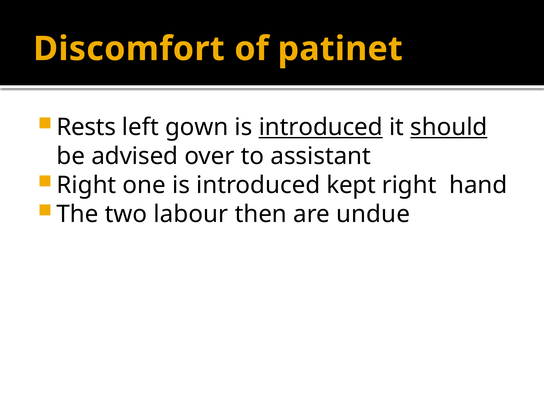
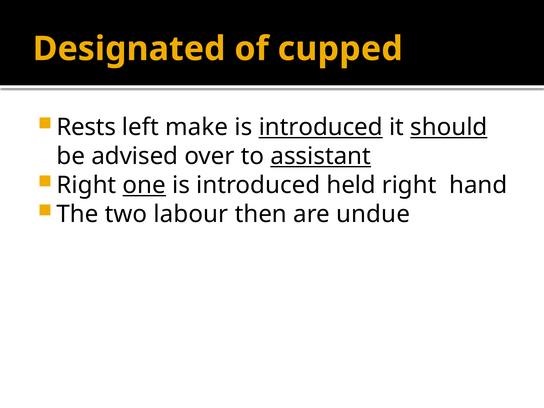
Discomfort: Discomfort -> Designated
patinet: patinet -> cupped
gown: gown -> make
assistant underline: none -> present
one underline: none -> present
kept: kept -> held
